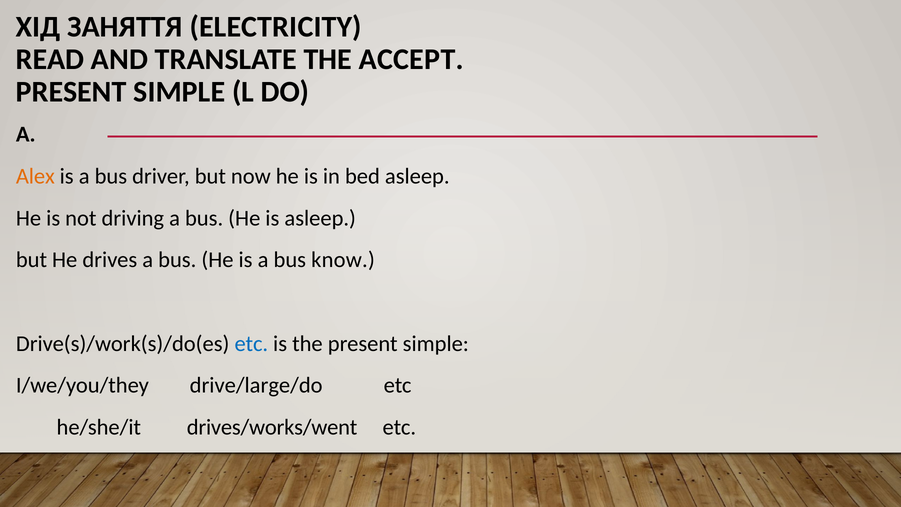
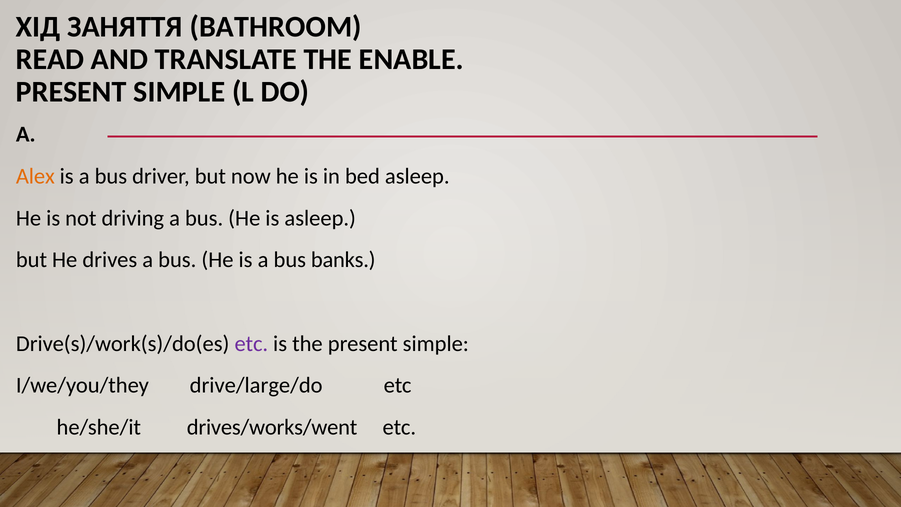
ELECTRICITY: ELECTRICITY -> BATHROOM
ACCEPT: ACCEPT -> ENABLE
know: know -> banks
etc at (251, 344) colour: blue -> purple
